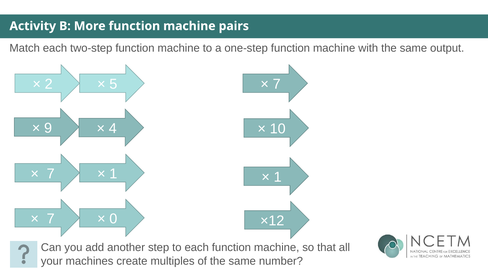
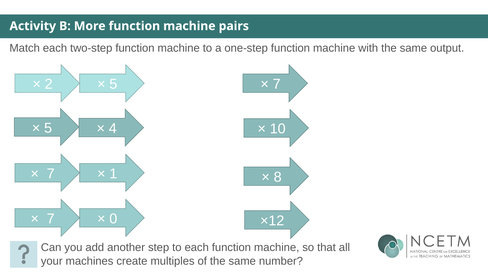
9 at (48, 128): 9 -> 5
1 at (278, 177): 1 -> 8
